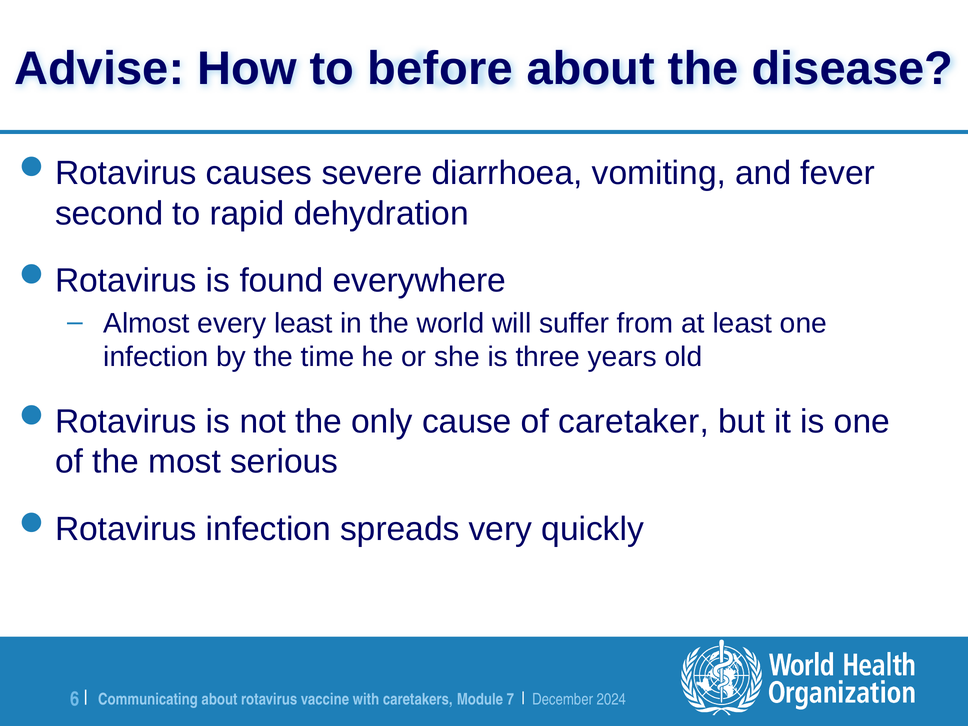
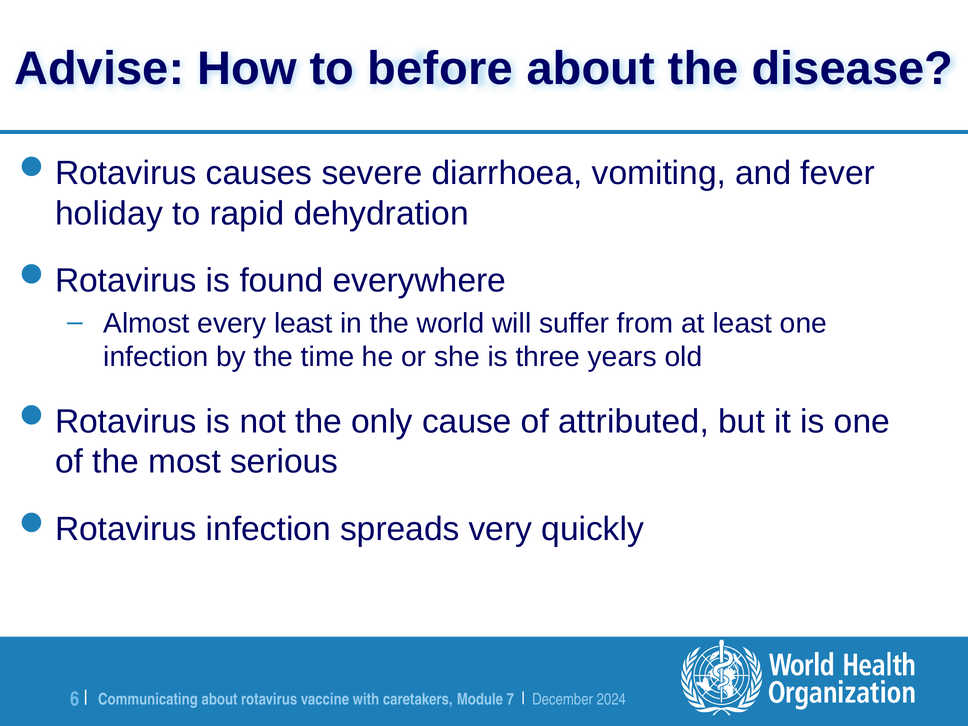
second: second -> holiday
caretaker: caretaker -> attributed
